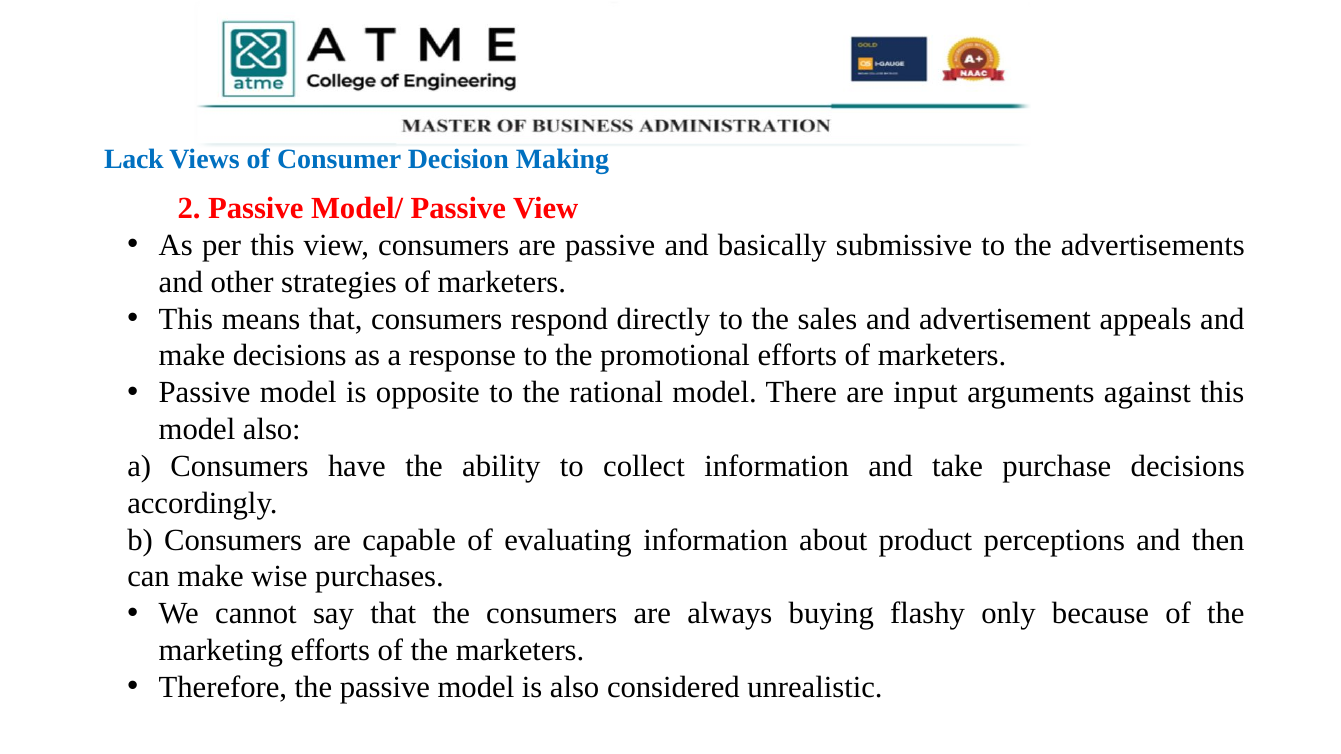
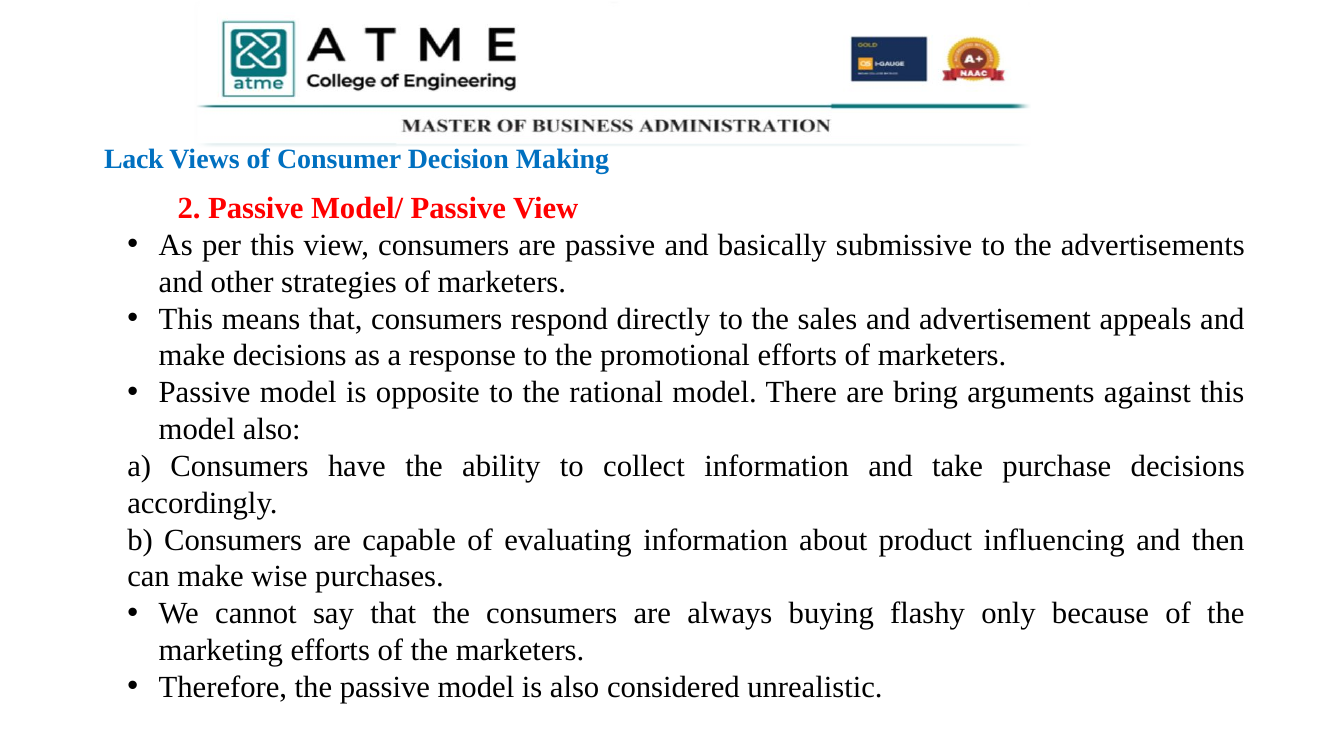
input: input -> bring
perceptions: perceptions -> influencing
